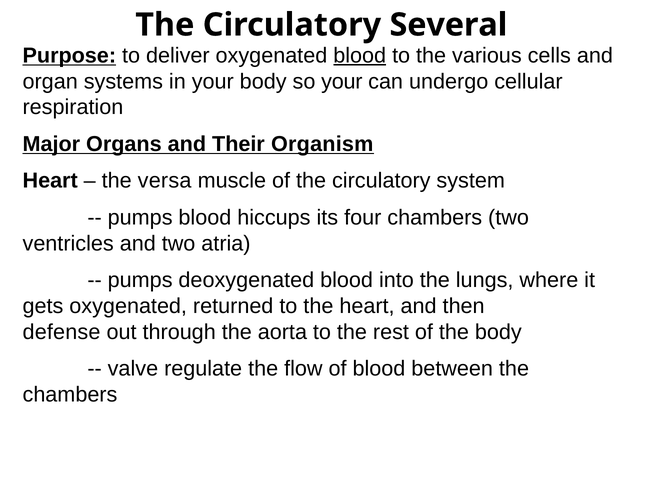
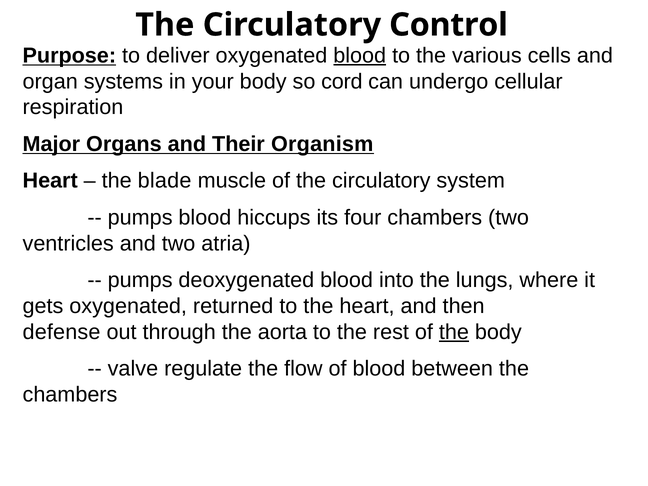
Several: Several -> Control
so your: your -> cord
versa: versa -> blade
the at (454, 332) underline: none -> present
